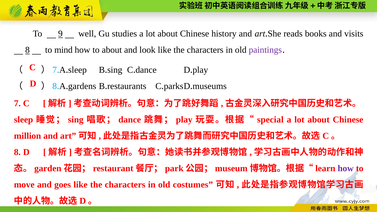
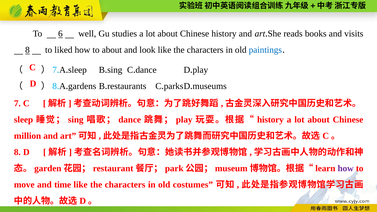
9: 9 -> 6
mind: mind -> liked
paintings colour: purple -> blue
special at (270, 120): special -> history
goes: goes -> time
